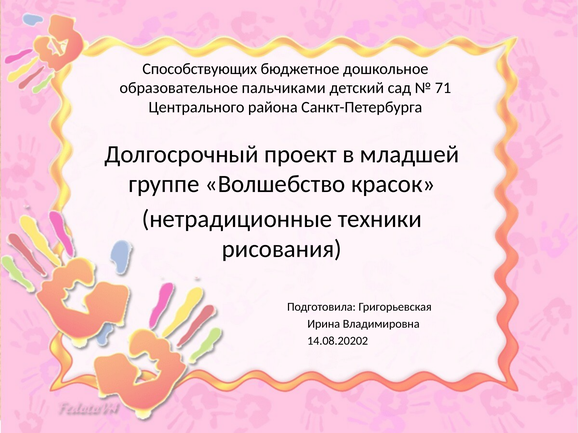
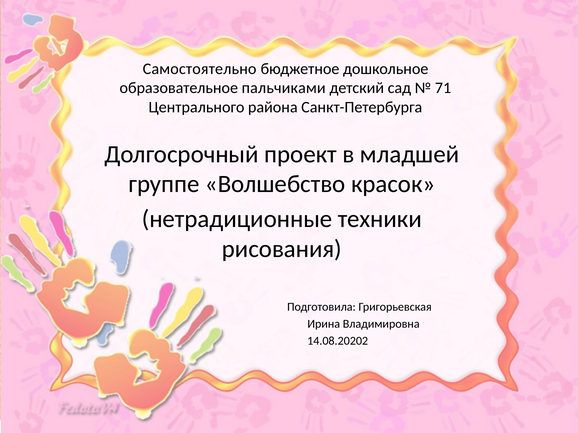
Способствующих: Способствующих -> Самостоятельно
